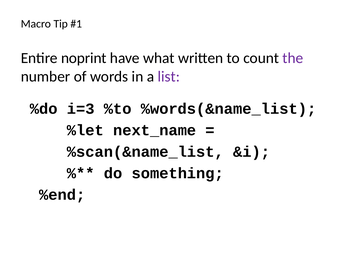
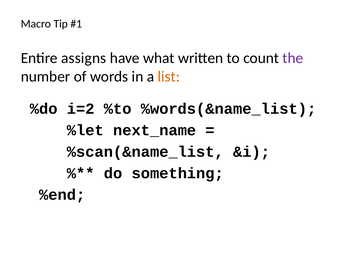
noprint: noprint -> assigns
list colour: purple -> orange
i=3: i=3 -> i=2
